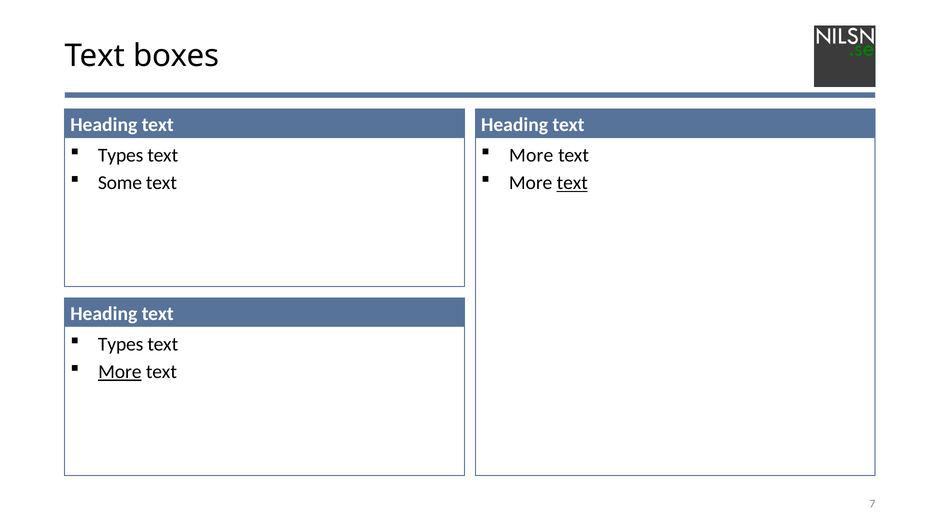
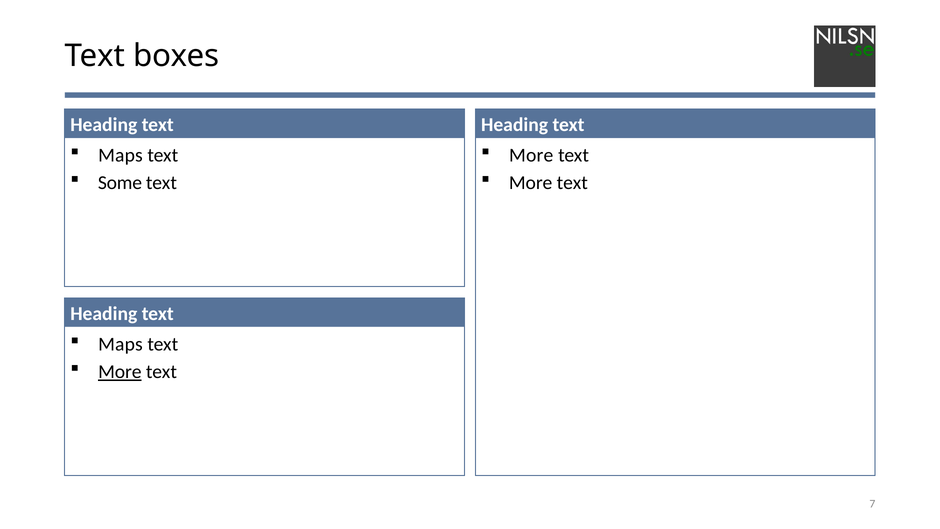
Types at (121, 155): Types -> Maps
text at (572, 183) underline: present -> none
Types at (121, 344): Types -> Maps
